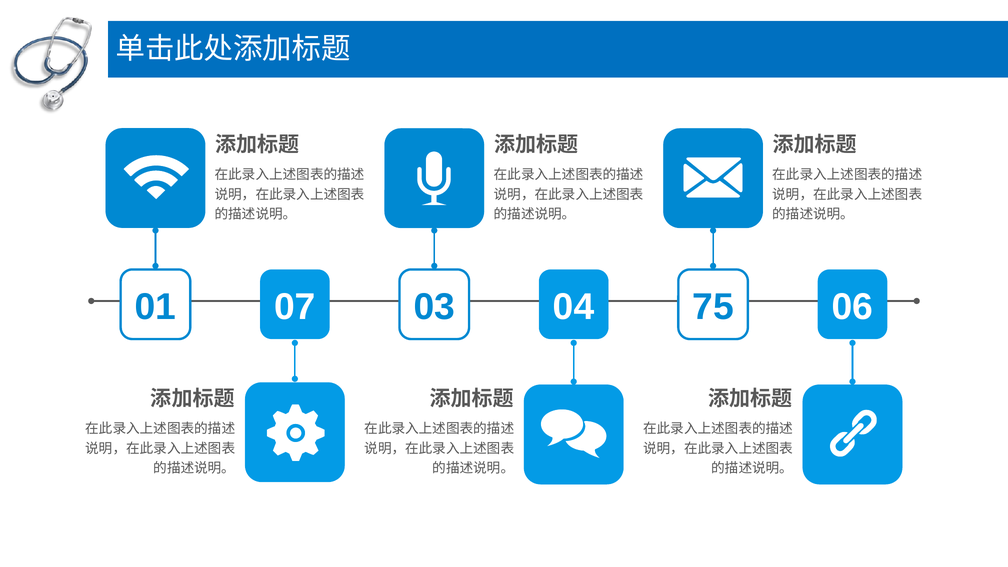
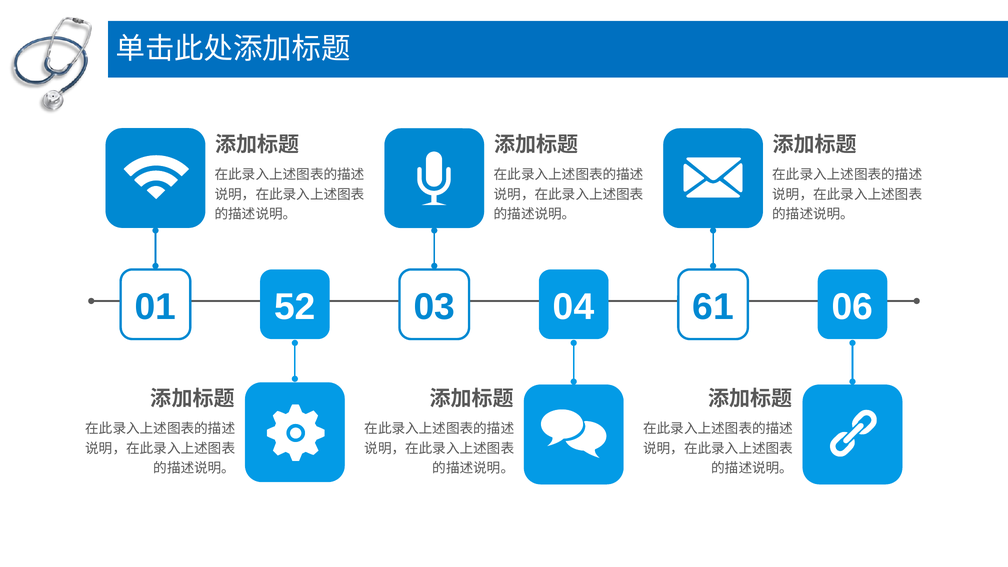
07: 07 -> 52
75: 75 -> 61
